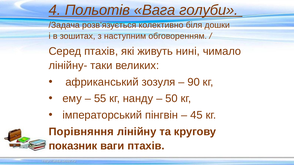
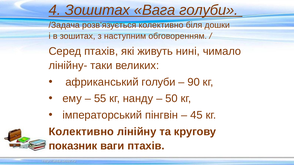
4 Польотів: Польотів -> Зошитах
африканський зозуля: зозуля -> голуби
Порівняння at (81, 132): Порівняння -> Колективно
